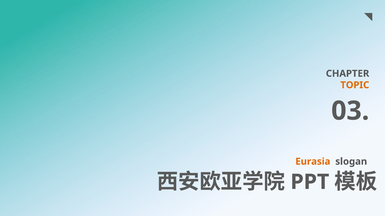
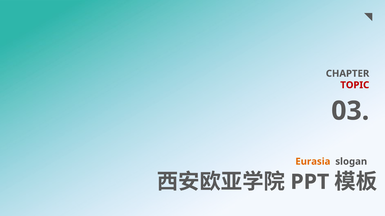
TOPIC colour: orange -> red
